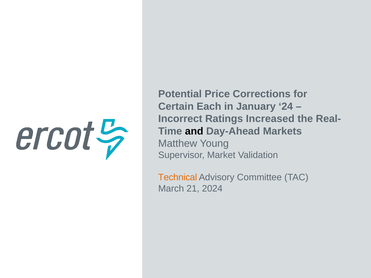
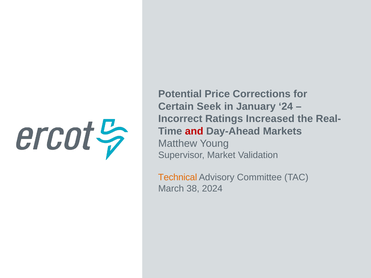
Each: Each -> Seek
and colour: black -> red
21: 21 -> 38
